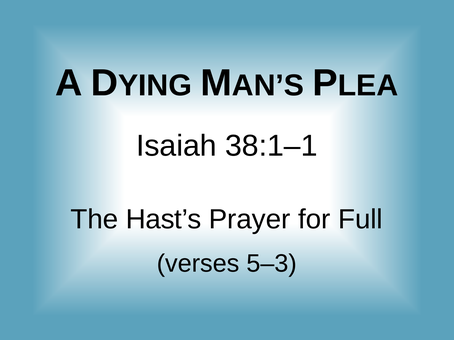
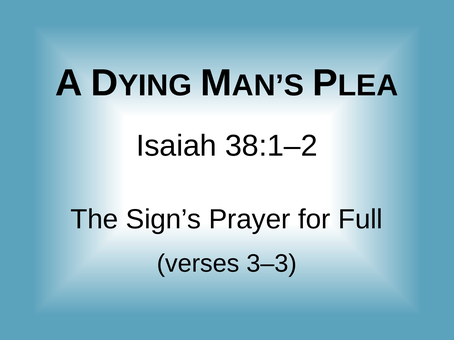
38:1–1: 38:1–1 -> 38:1–2
Hast’s: Hast’s -> Sign’s
5–3: 5–3 -> 3–3
